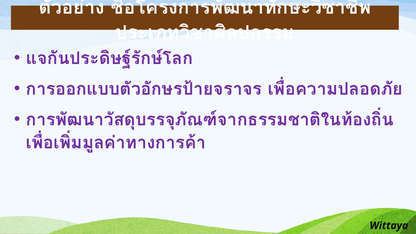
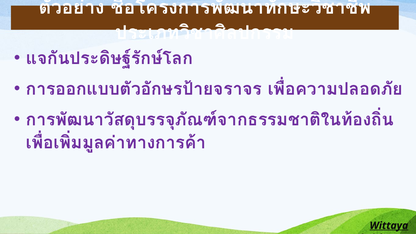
Wittaya underline: none -> present
